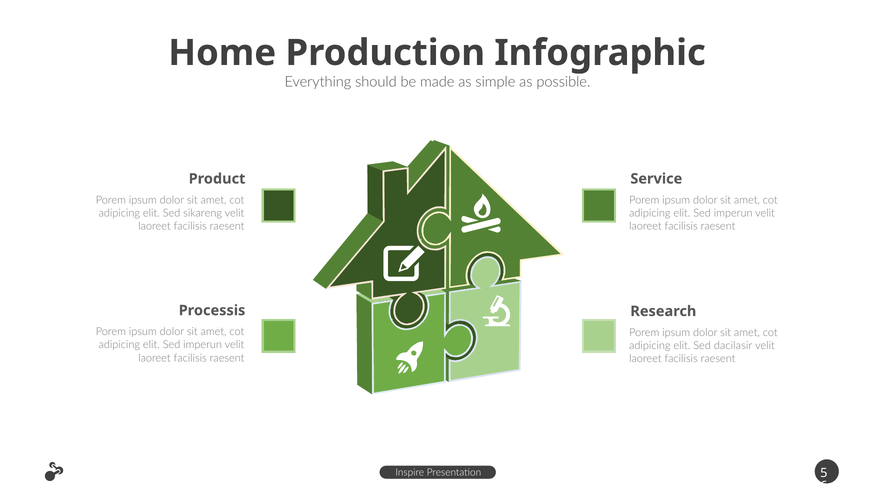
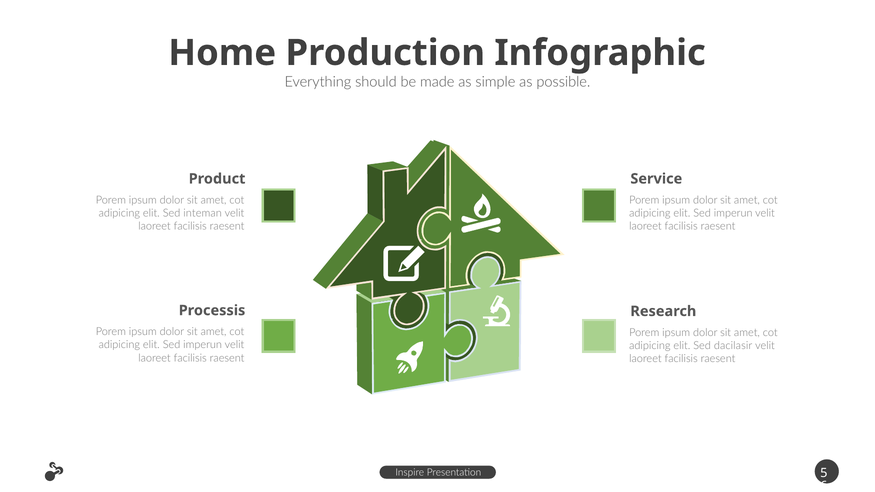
sikareng: sikareng -> inteman
